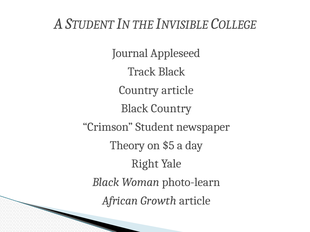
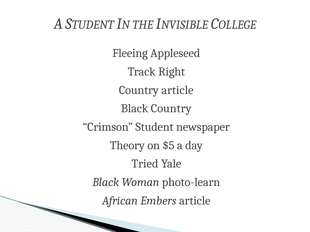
Journal: Journal -> Fleeing
Track Black: Black -> Right
Right: Right -> Tried
Growth: Growth -> Embers
